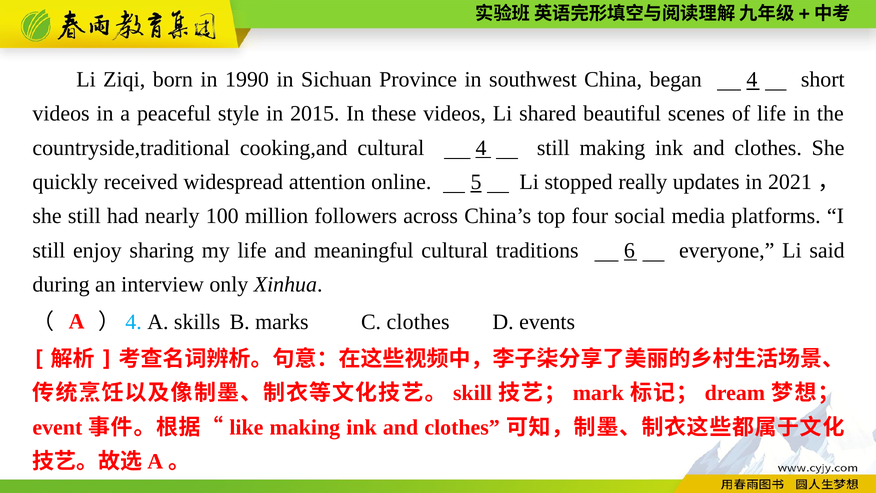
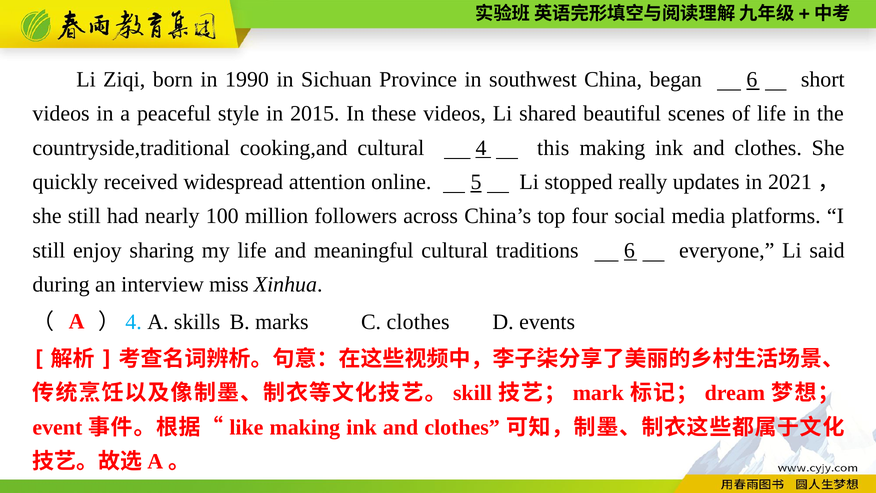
began 4: 4 -> 6
4 still: still -> this
only: only -> miss
